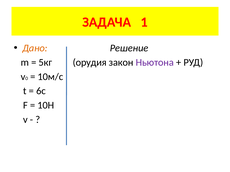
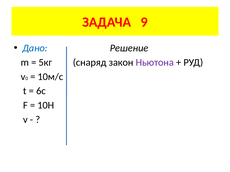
1: 1 -> 9
Дано colour: orange -> blue
орудия: орудия -> снаряд
